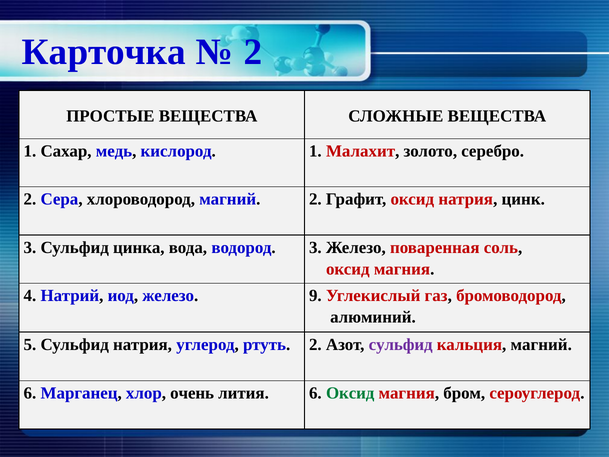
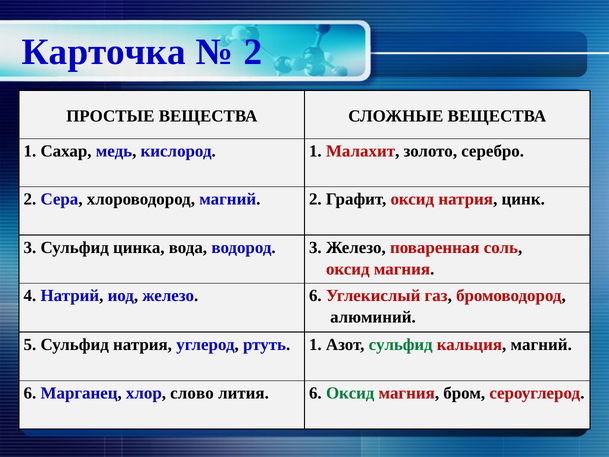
железо 9: 9 -> 6
ртуть 2: 2 -> 1
сульфид at (401, 344) colour: purple -> green
очень: очень -> слово
